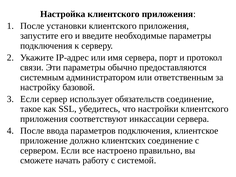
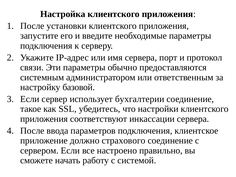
обязательств: обязательств -> бухгалтерии
клиентских: клиентских -> страхового
